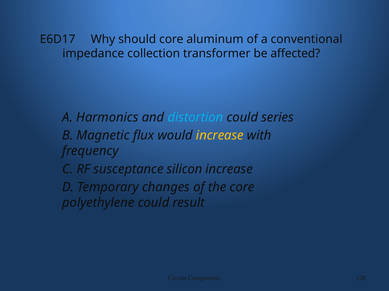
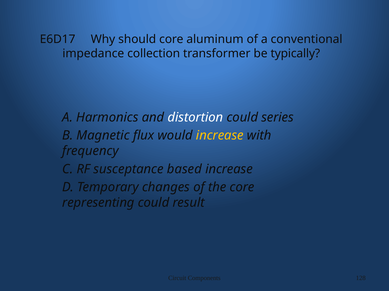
affected: affected -> typically
distortion colour: light blue -> white
silicon: silicon -> based
polyethylene: polyethylene -> representing
